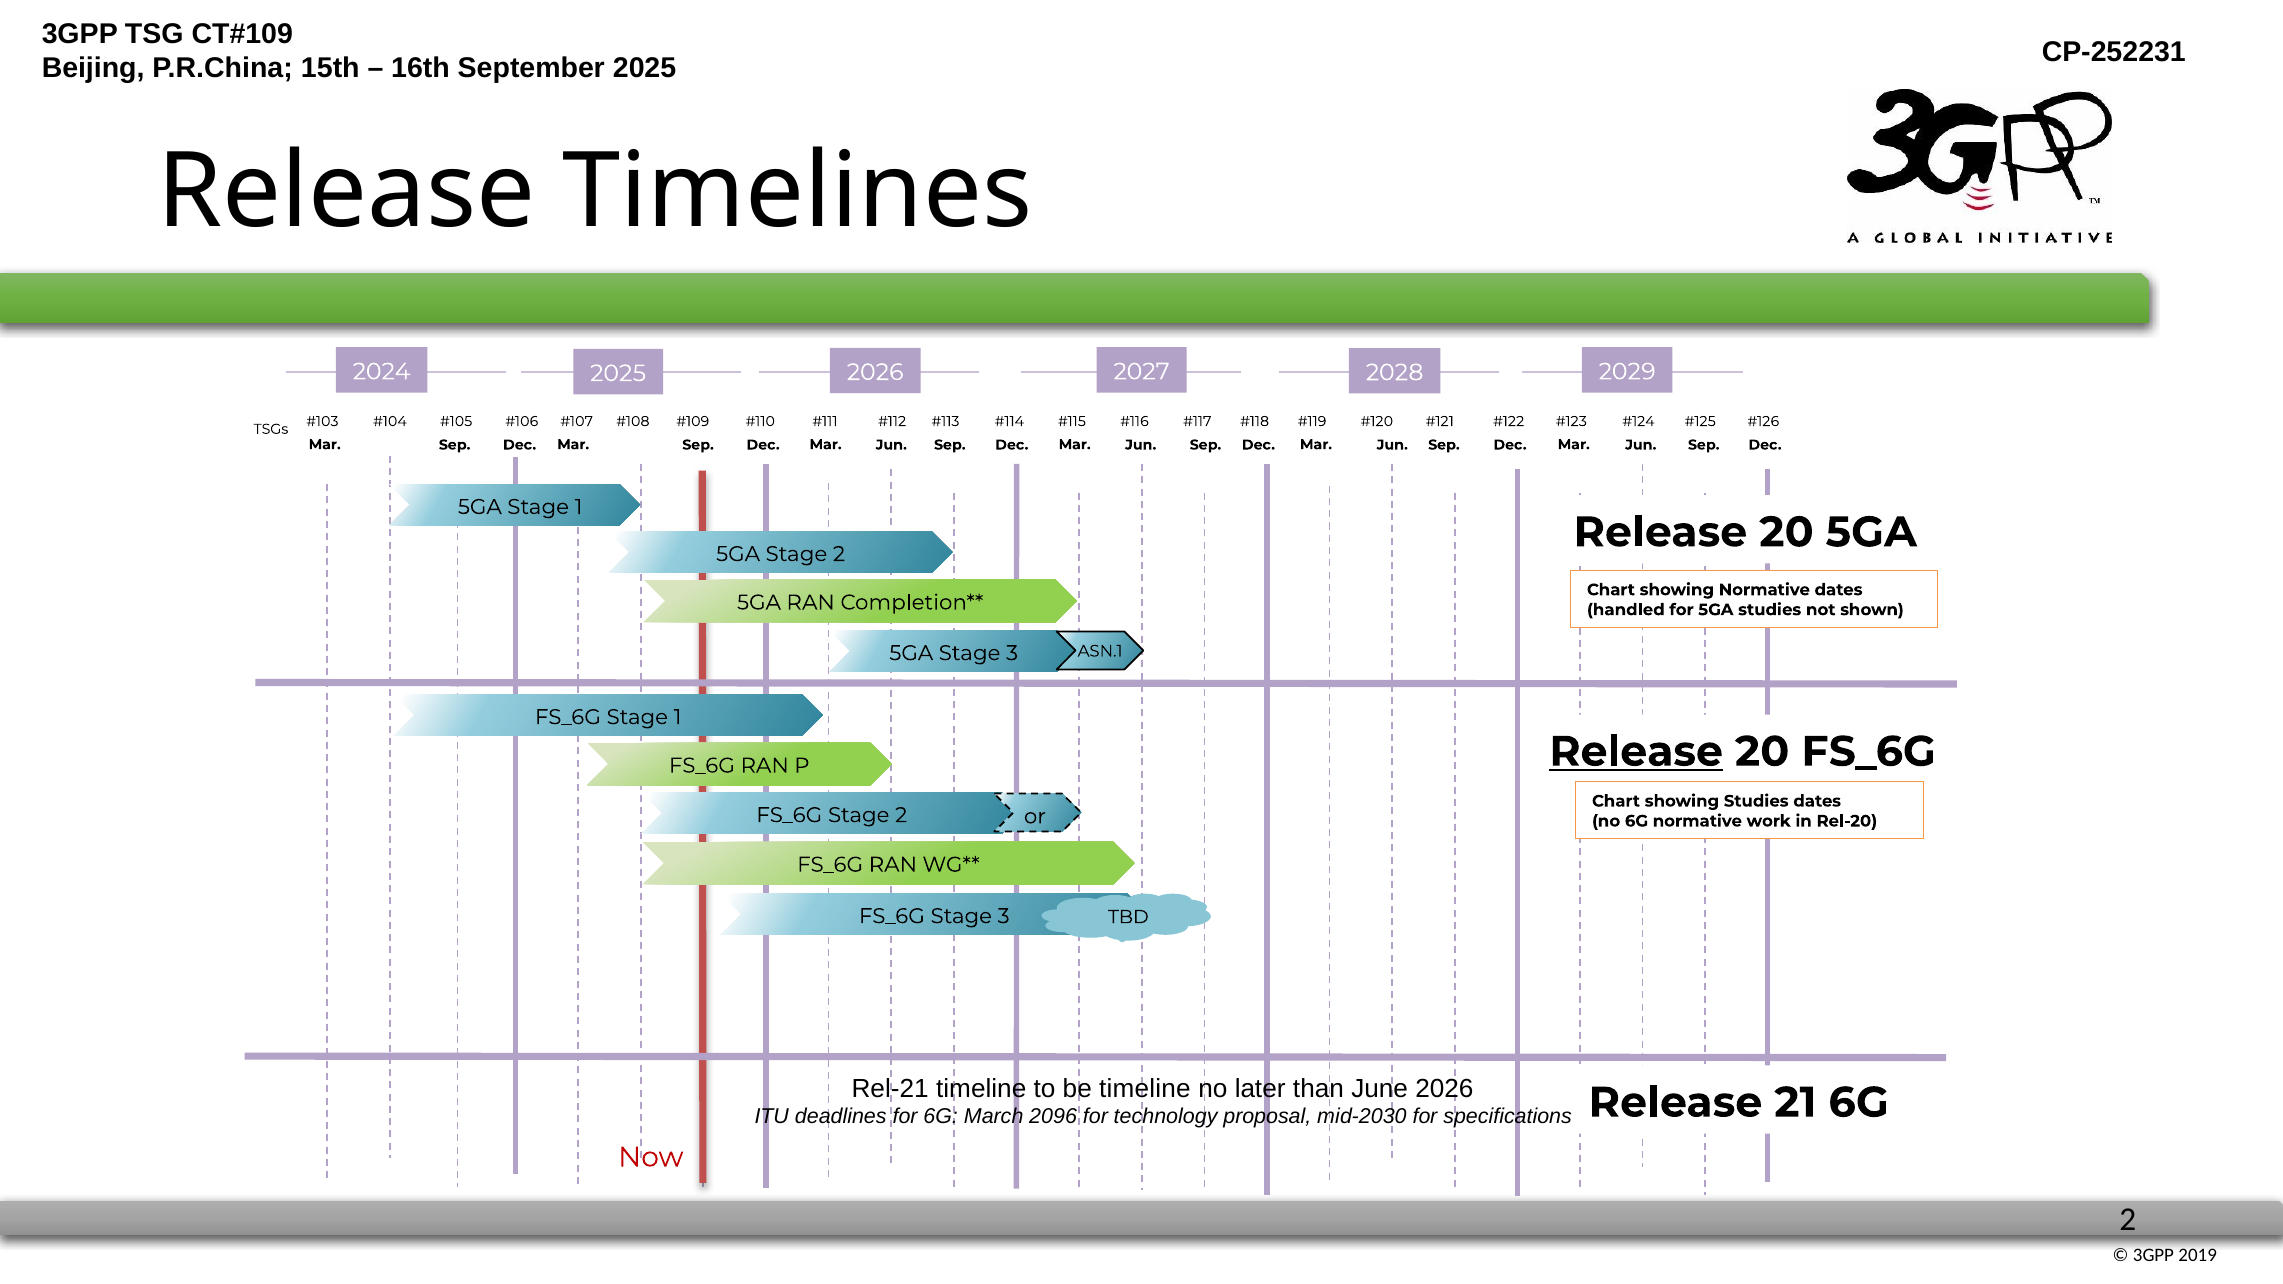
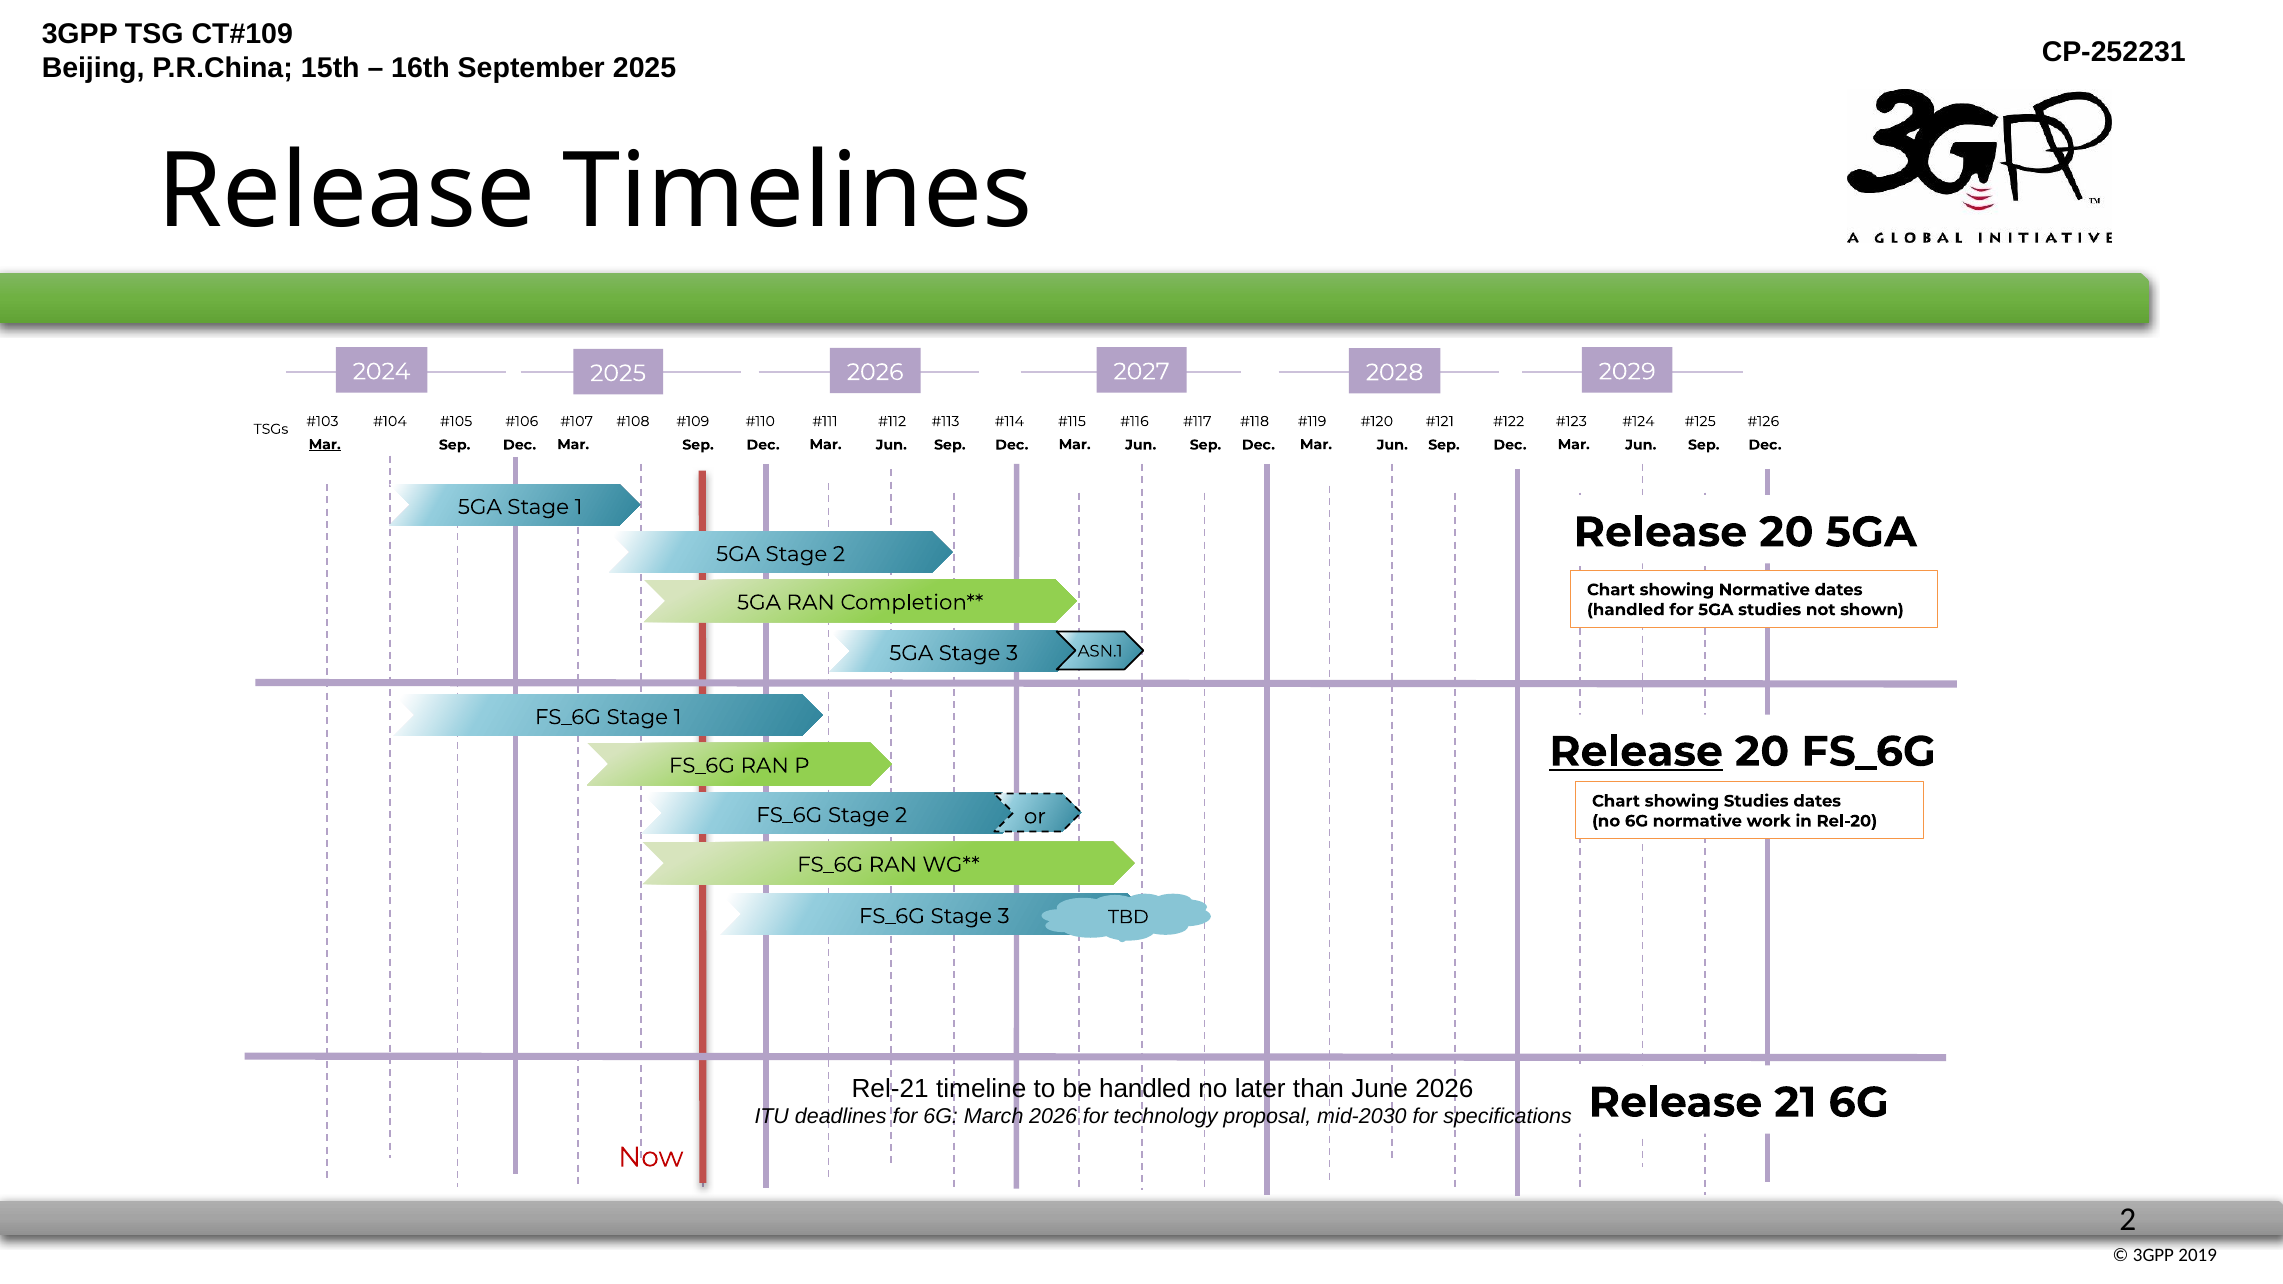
Mar at (325, 445) underline: none -> present
be timeline: timeline -> handled
March 2096: 2096 -> 2026
